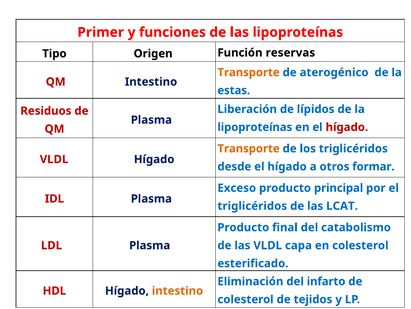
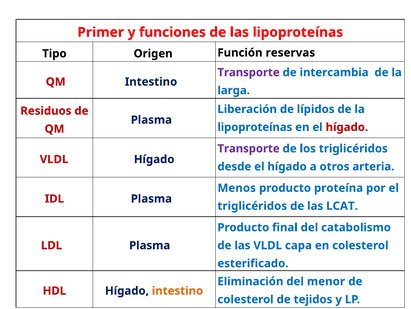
Transporte at (249, 72) colour: orange -> purple
aterogénico: aterogénico -> intercambia
estas: estas -> larga
Transporte at (249, 148) colour: orange -> purple
formar: formar -> arteria
Exceso: Exceso -> Menos
principal: principal -> proteína
infarto: infarto -> menor
